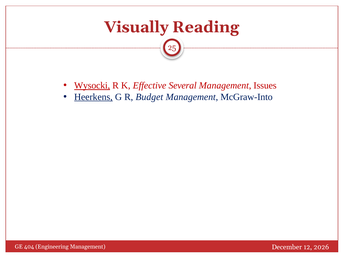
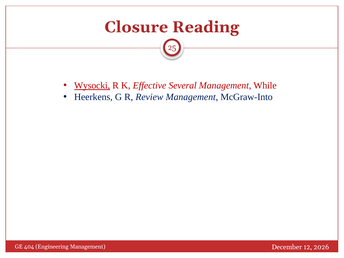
Visually: Visually -> Closure
Issues: Issues -> While
Heerkens underline: present -> none
Budget: Budget -> Review
